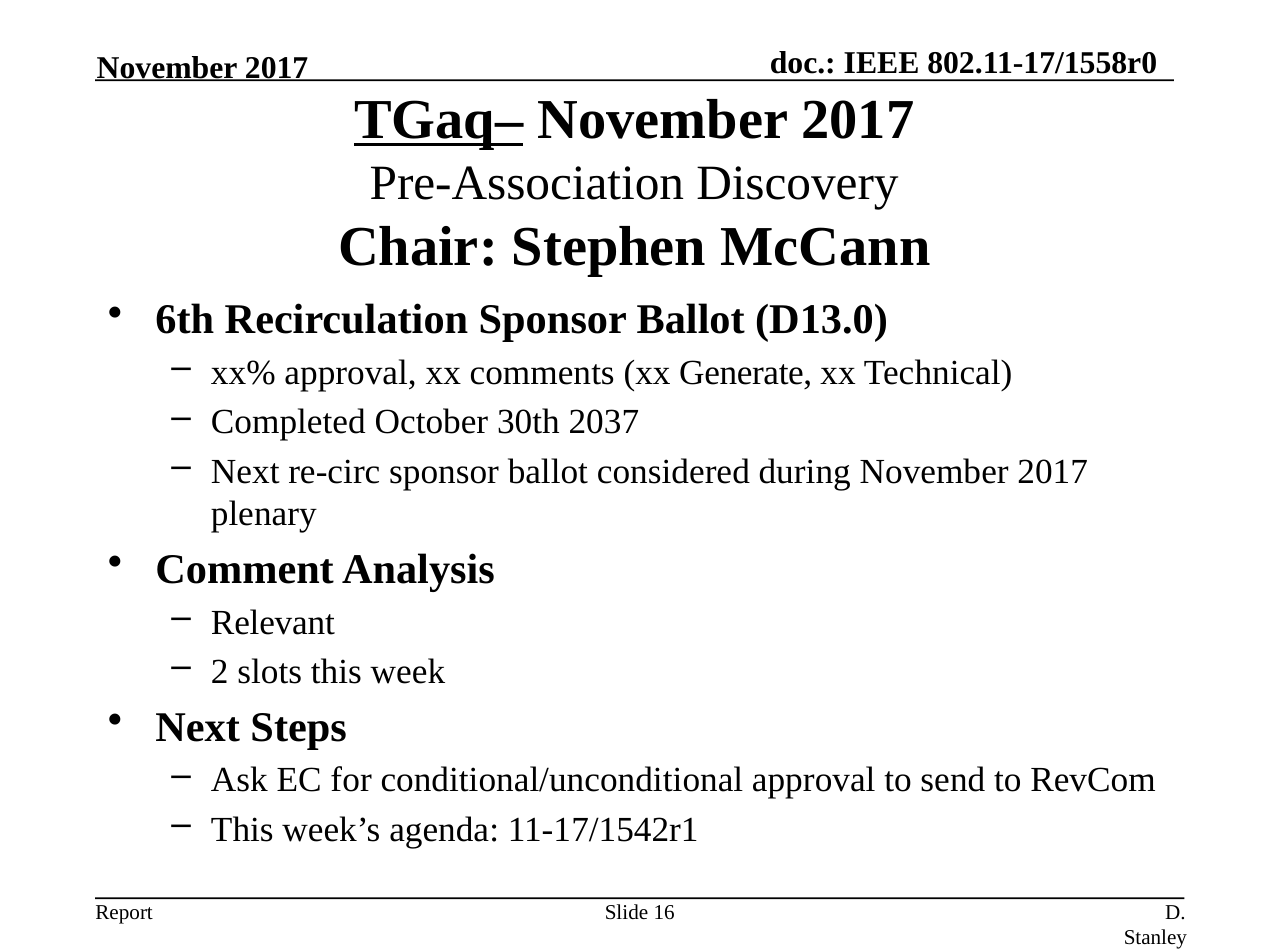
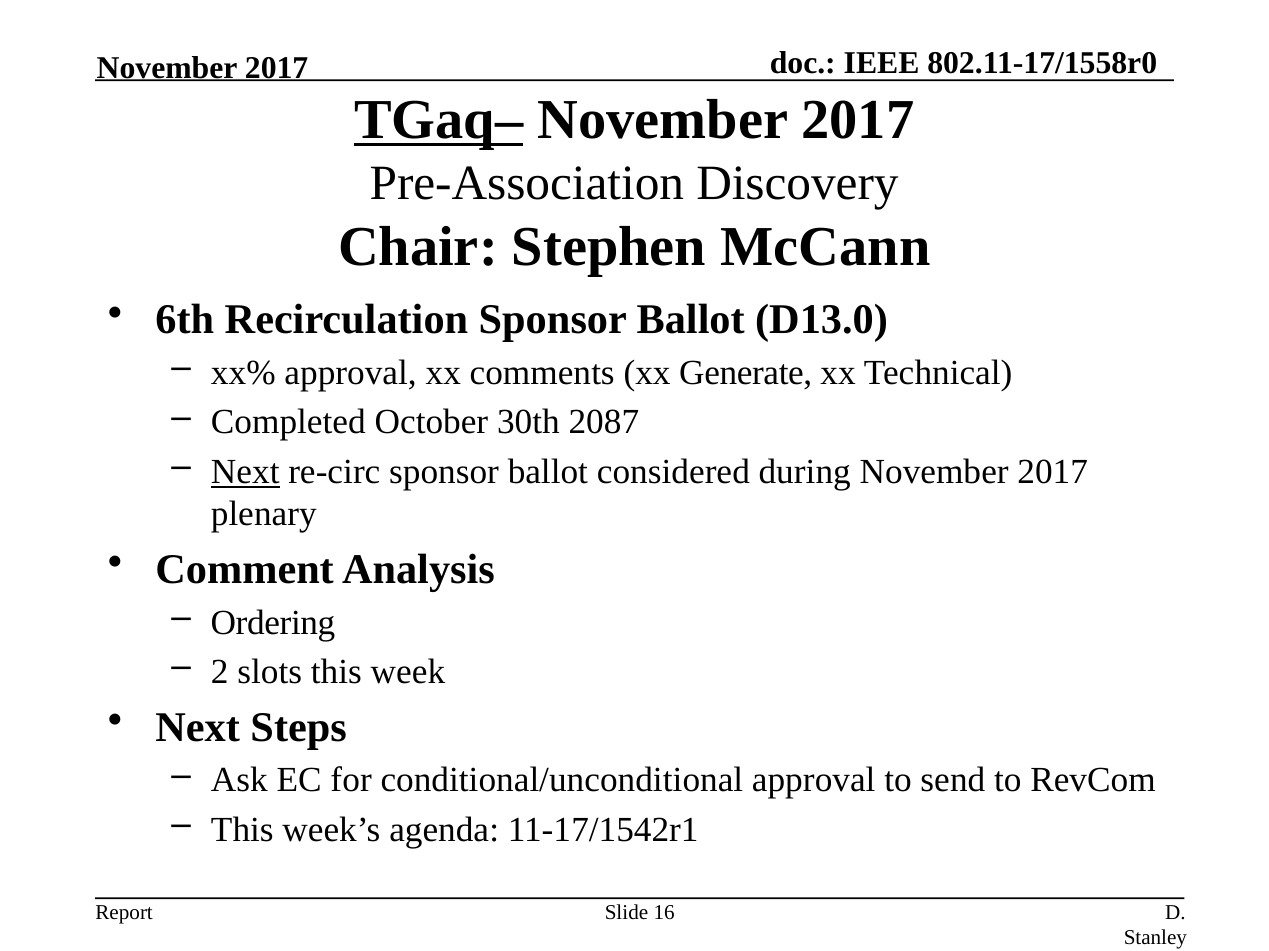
2037: 2037 -> 2087
Next at (245, 472) underline: none -> present
Relevant: Relevant -> Ordering
